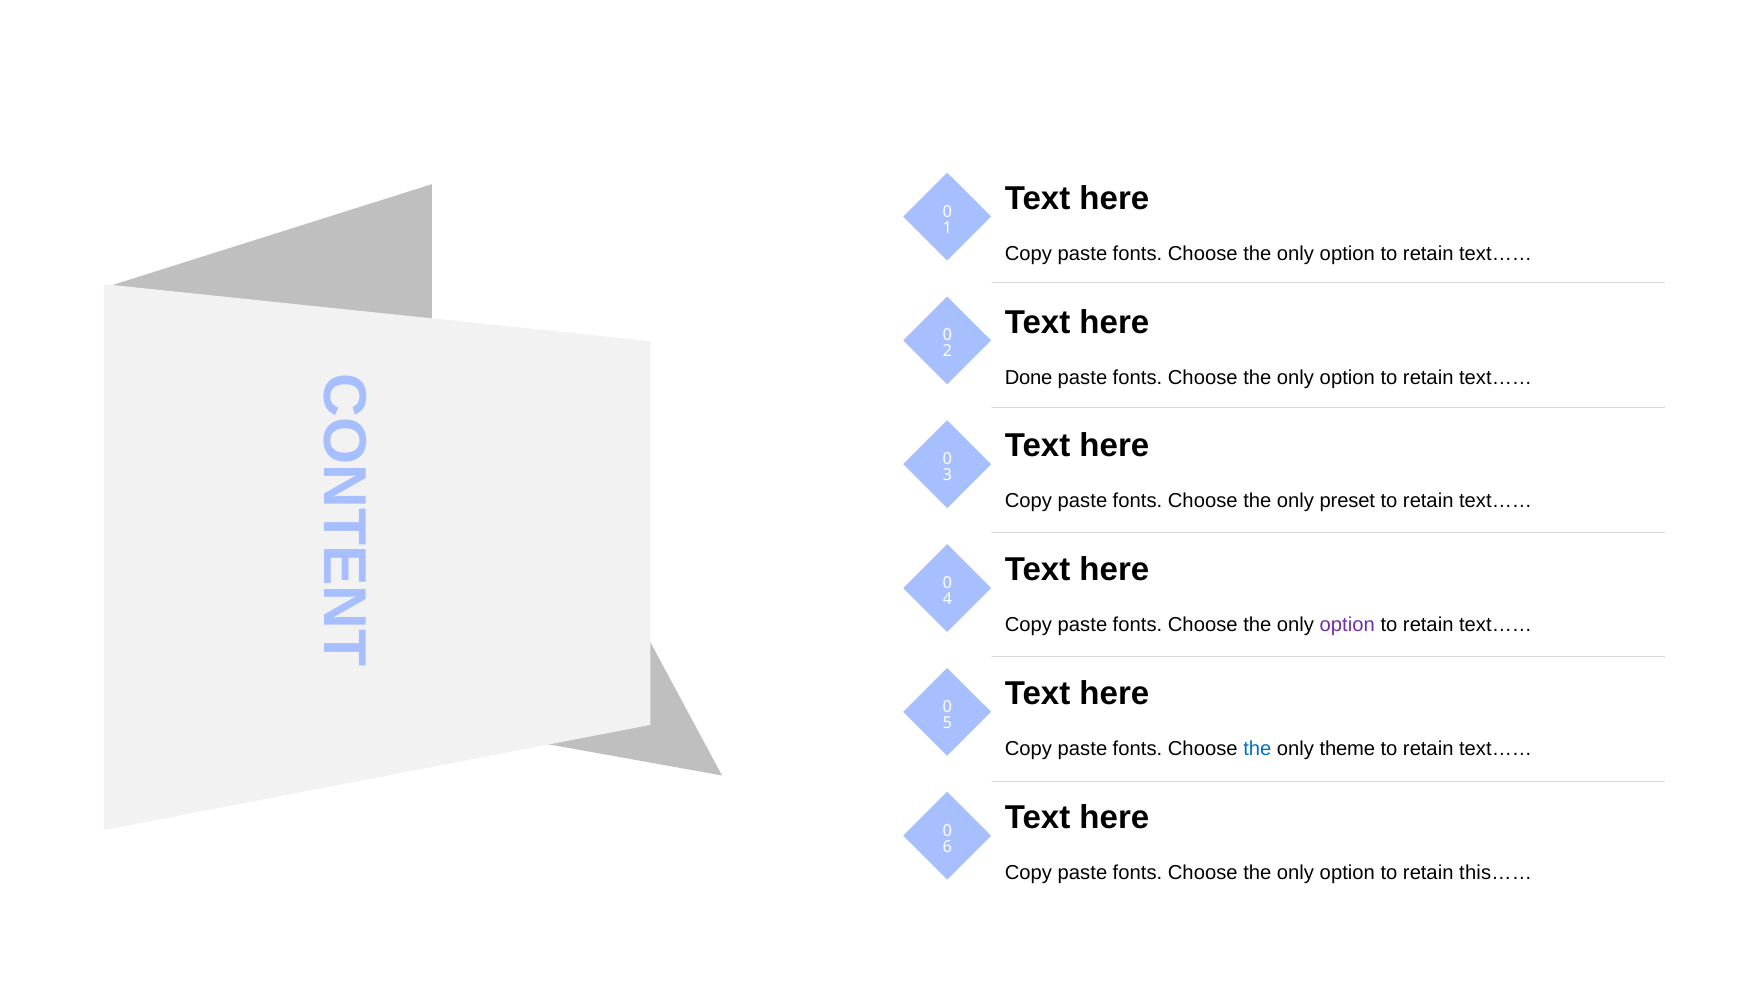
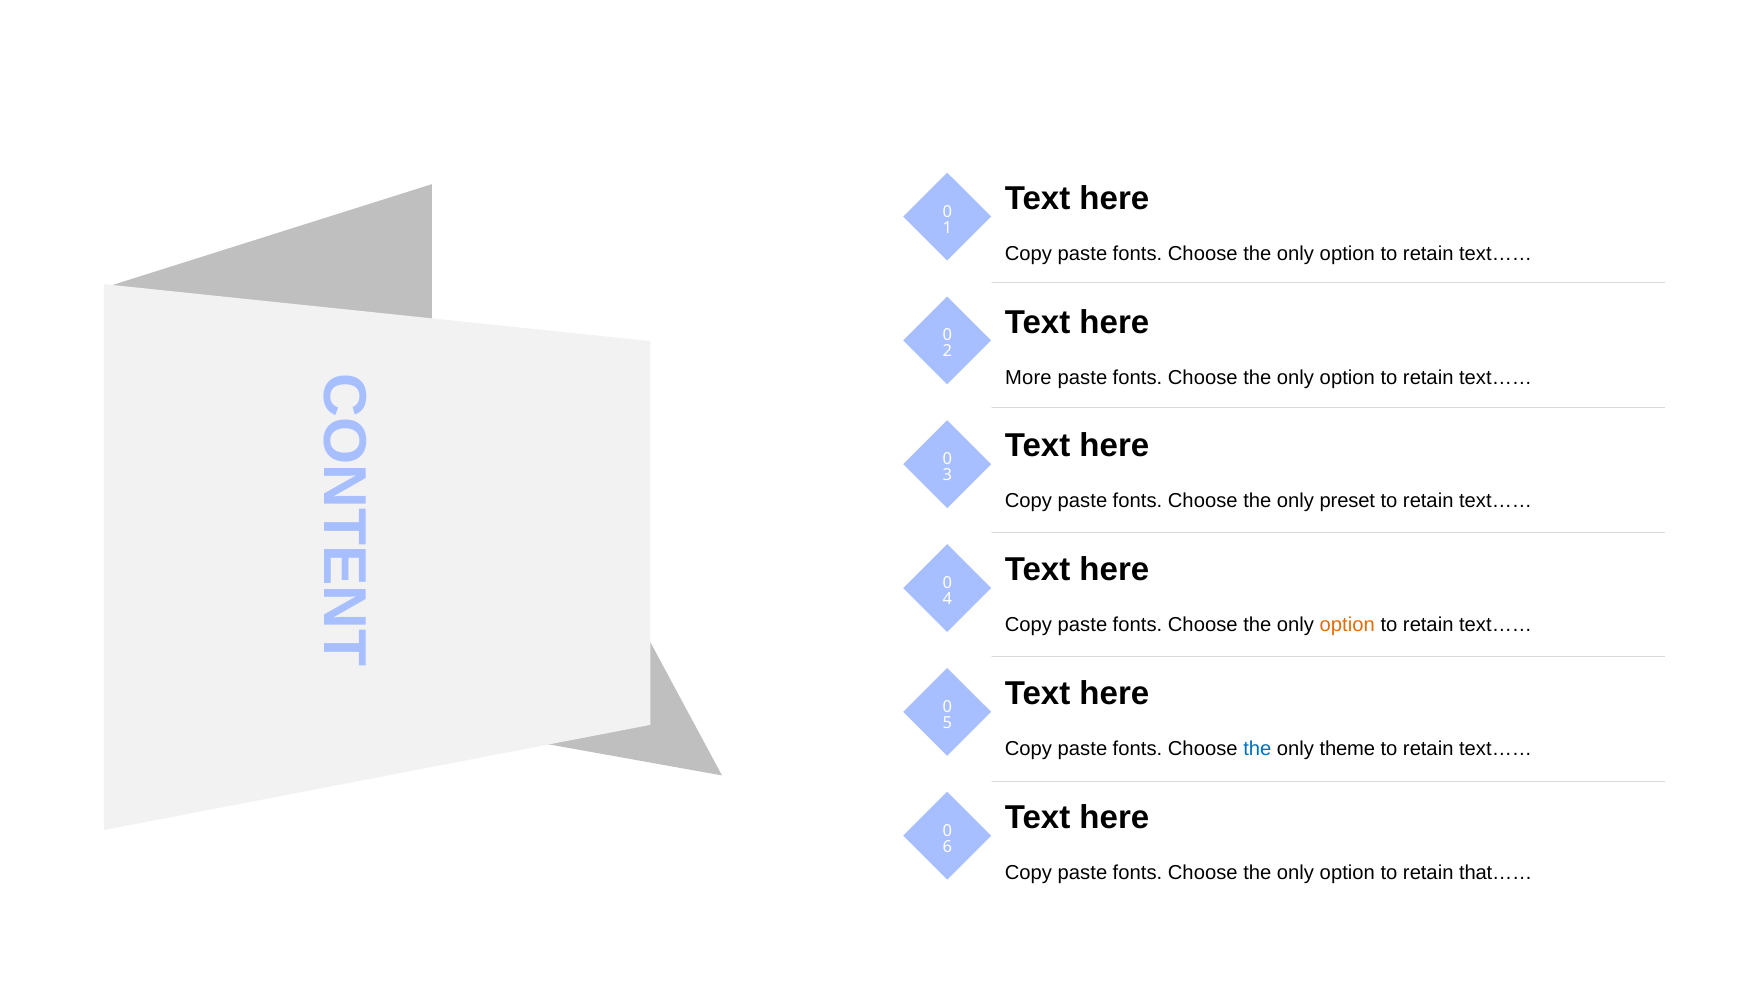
Done: Done -> More
option at (1347, 625) colour: purple -> orange
this……: this…… -> that……
